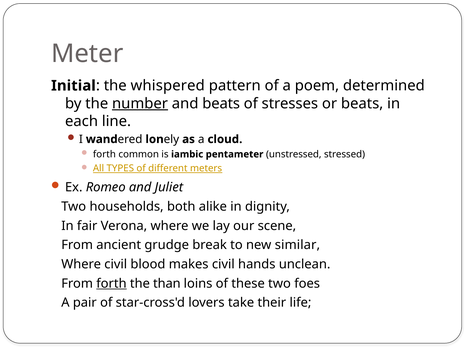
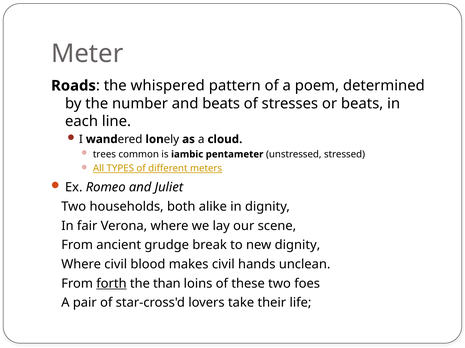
Initial: Initial -> Roads
number underline: present -> none
forth at (104, 155): forth -> trees
new similar: similar -> dignity
